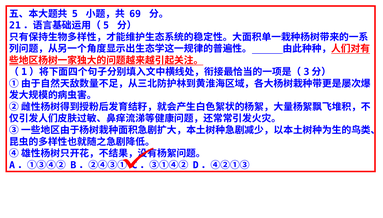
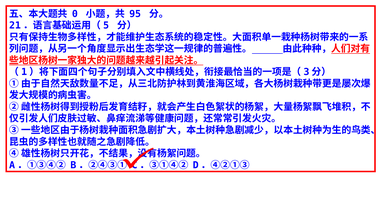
5: 5 -> 0
69: 69 -> 95
